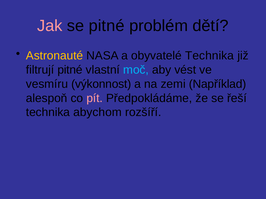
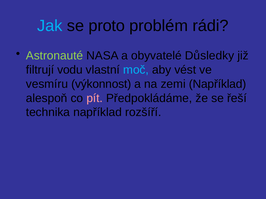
Jak colour: pink -> light blue
se pitné: pitné -> proto
dětí: dětí -> rádi
Astronauté colour: yellow -> light green
obyvatelé Technika: Technika -> Důsledky
filtrují pitné: pitné -> vodu
technika abychom: abychom -> například
